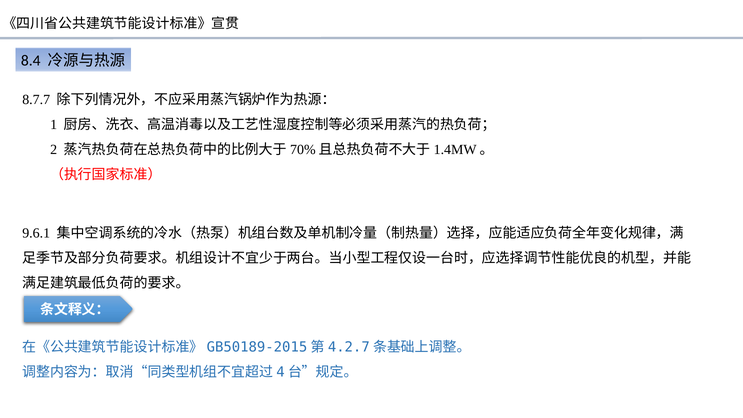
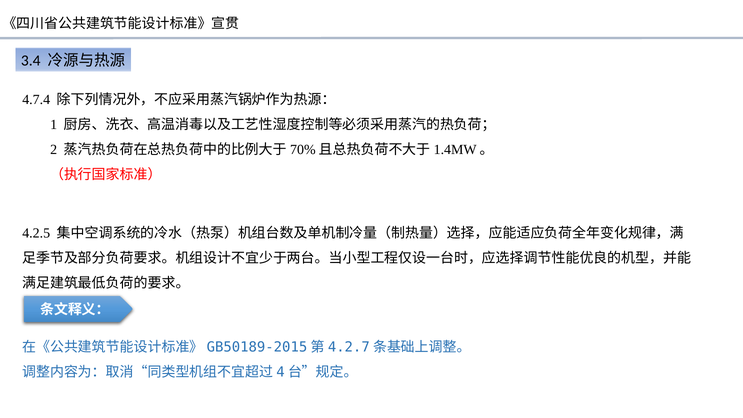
8.4: 8.4 -> 3.4
8.7.7: 8.7.7 -> 4.7.4
9.6.1: 9.6.1 -> 4.2.5
